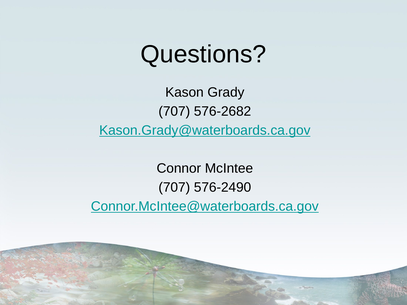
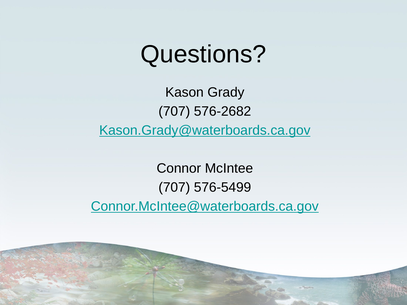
576-2490: 576-2490 -> 576-5499
